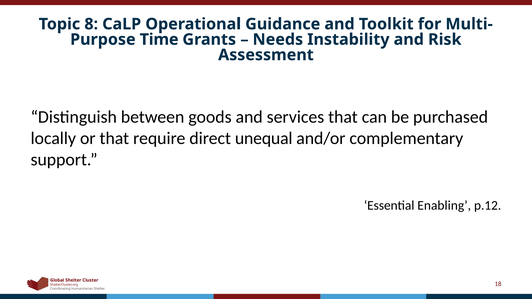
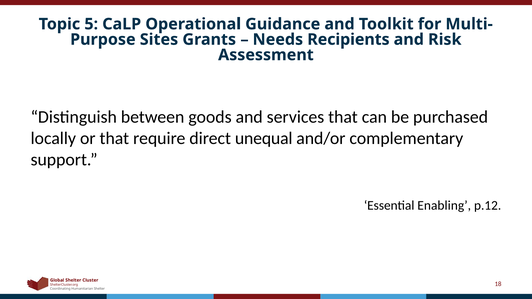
8: 8 -> 5
Time: Time -> Sites
Instability: Instability -> Recipients
